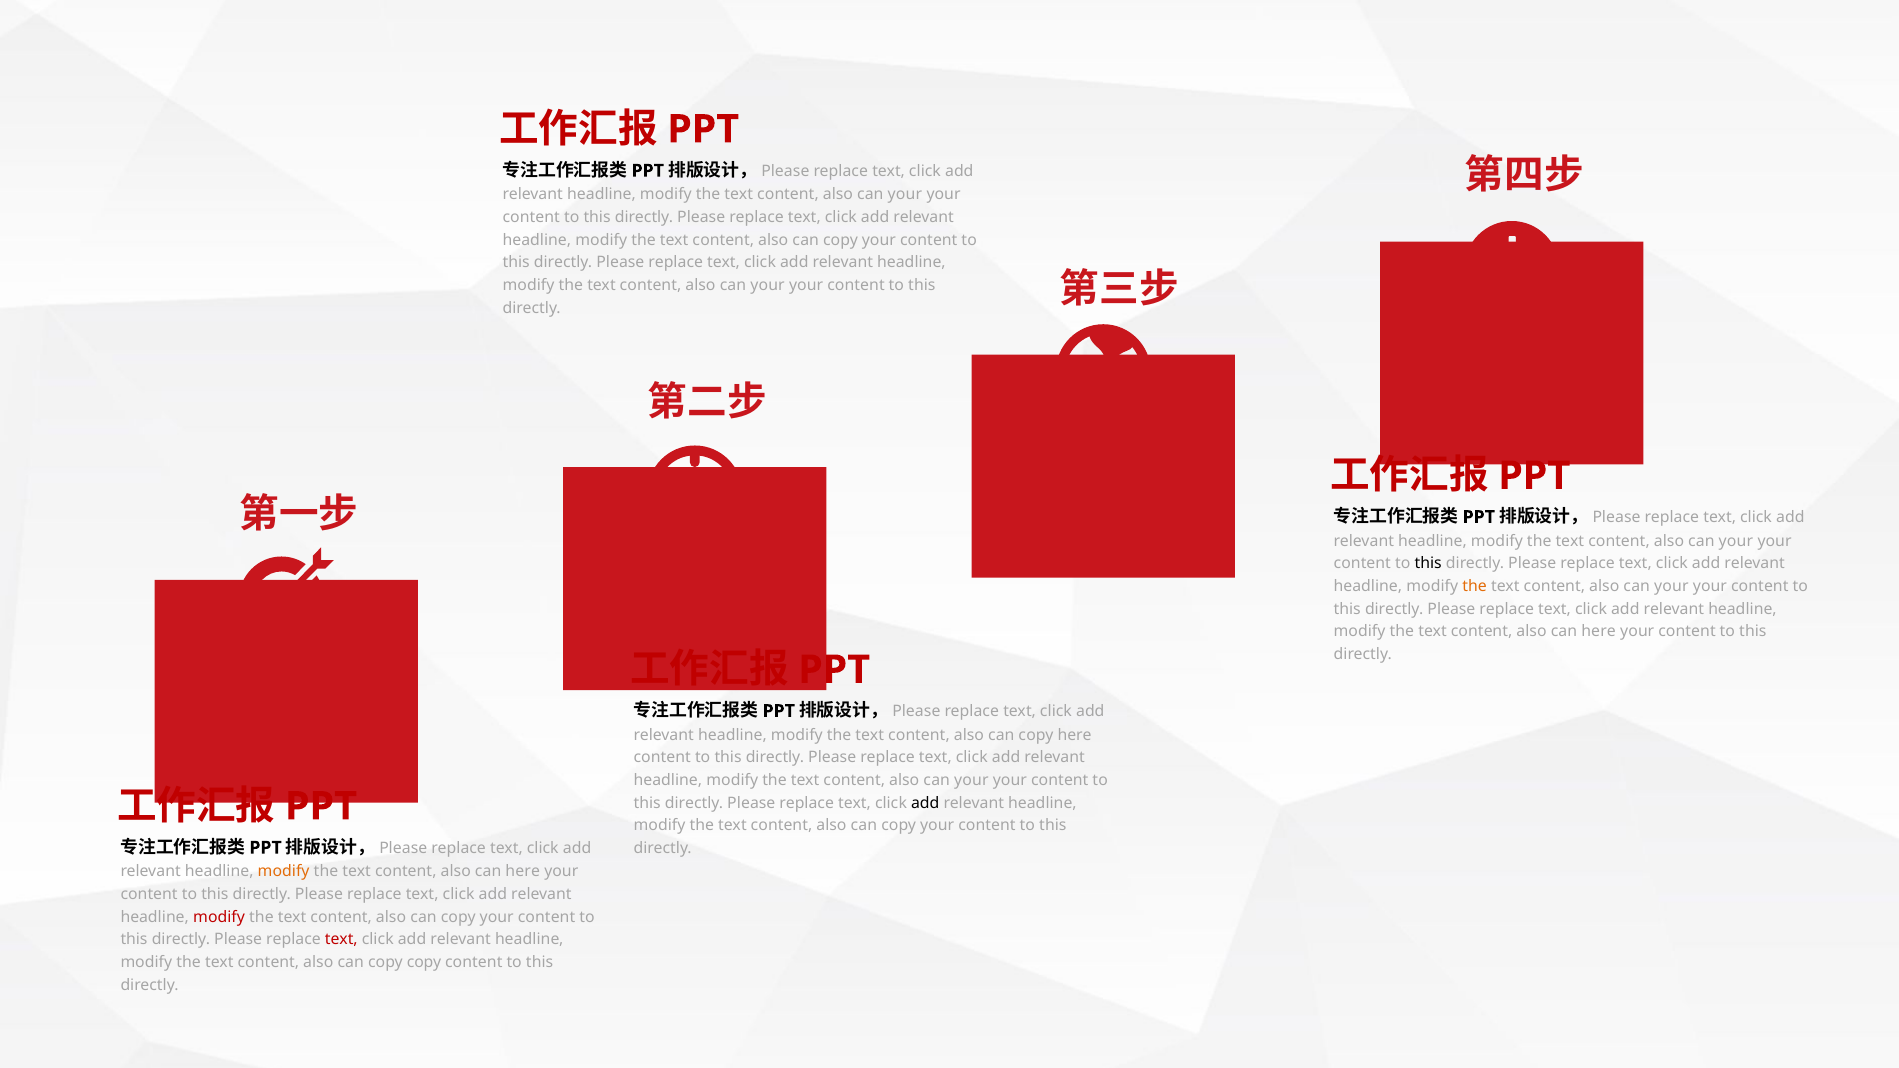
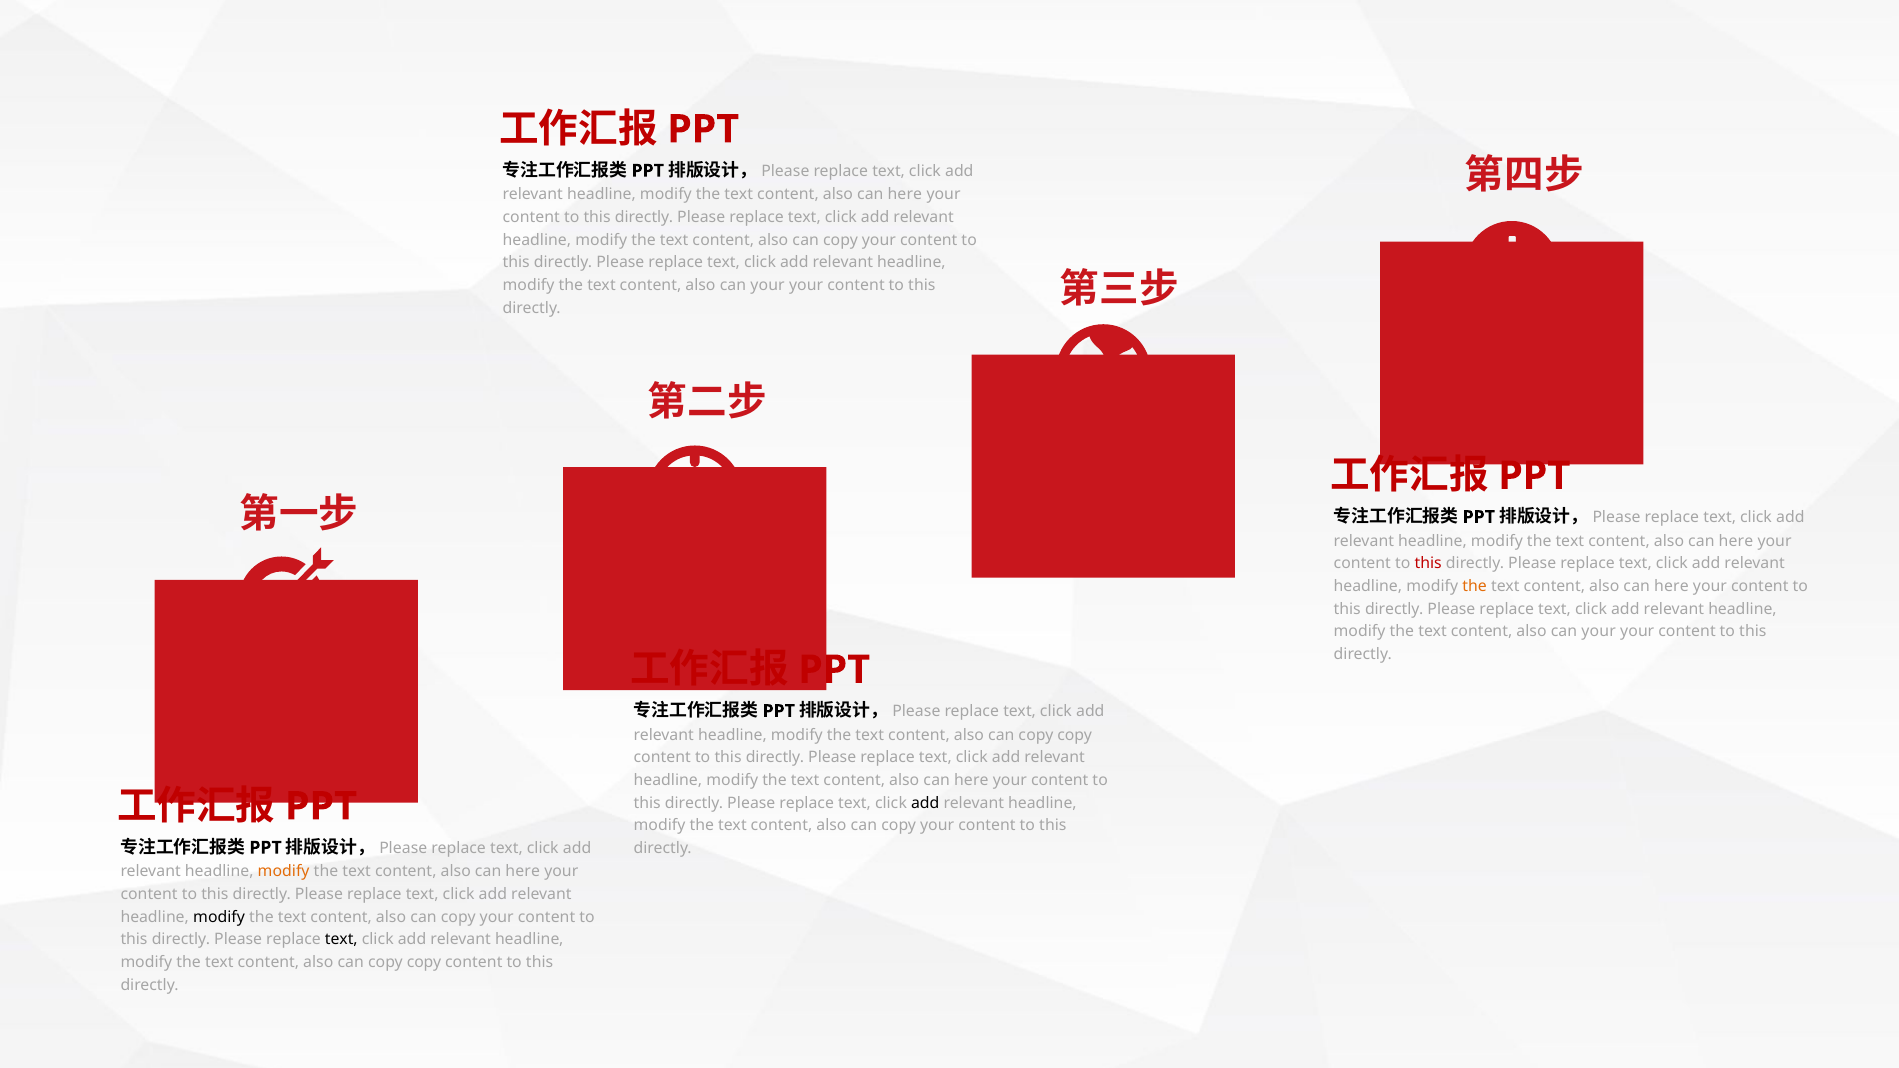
your at (905, 195): your -> here
your at (1736, 541): your -> here
this at (1428, 564) colour: black -> red
your at (1671, 586): your -> here
here at (1599, 632): here -> your
here at (1075, 735): here -> copy
your at (971, 780): your -> here
modify at (219, 917) colour: red -> black
text at (341, 940) colour: red -> black
